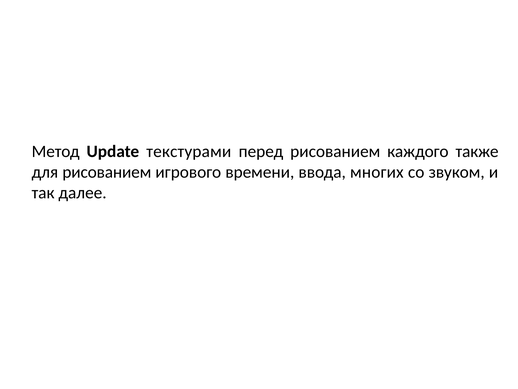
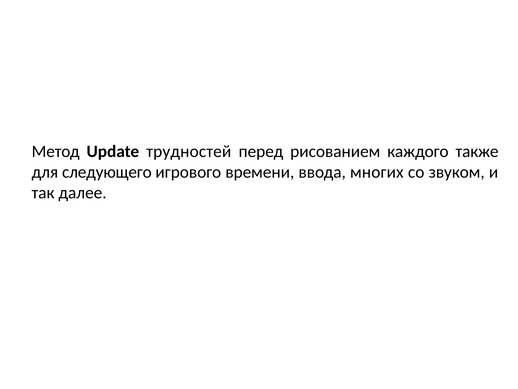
текстурами: текстурами -> трудностей
для рисованием: рисованием -> следующего
